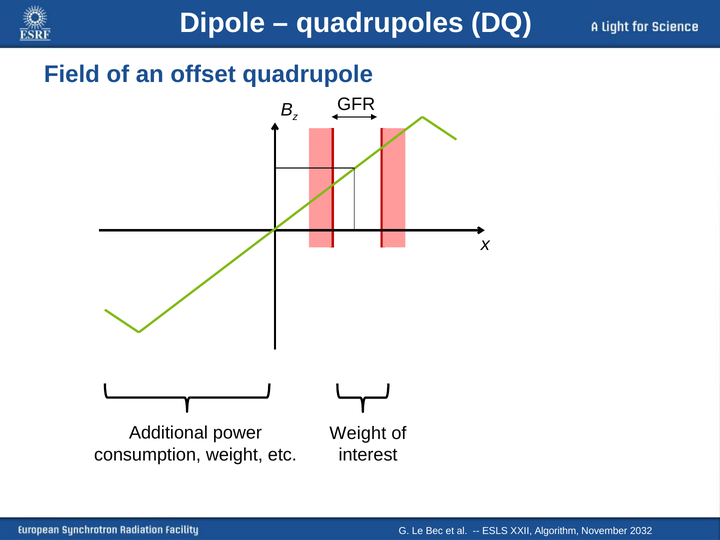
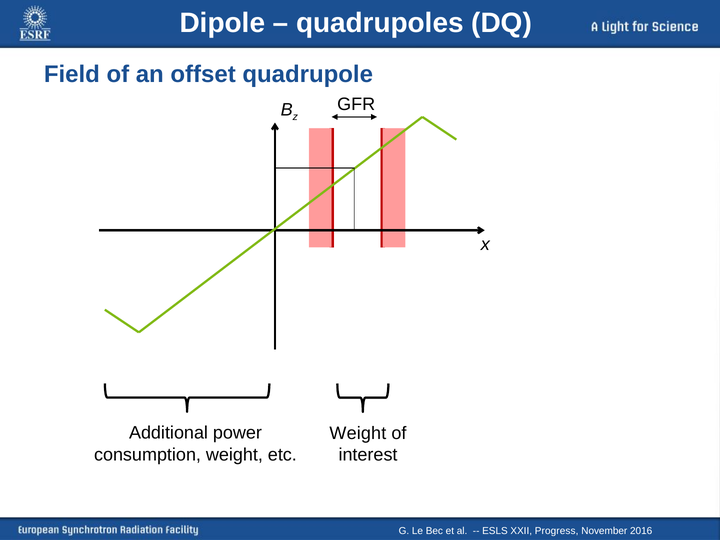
Algorithm: Algorithm -> Progress
2032: 2032 -> 2016
